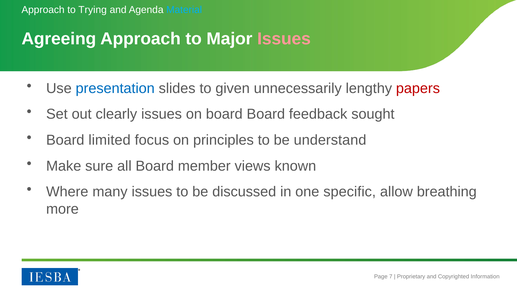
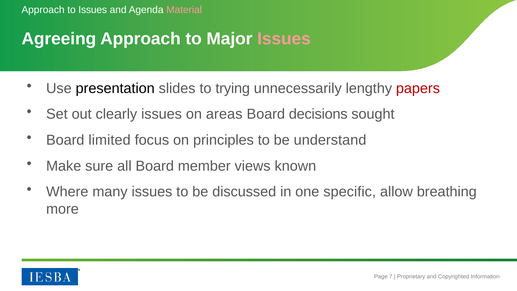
to Trying: Trying -> Issues
Material colour: light blue -> pink
presentation colour: blue -> black
given: given -> trying
on board: board -> areas
feedback: feedback -> decisions
